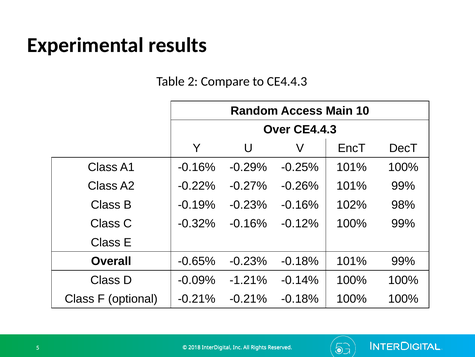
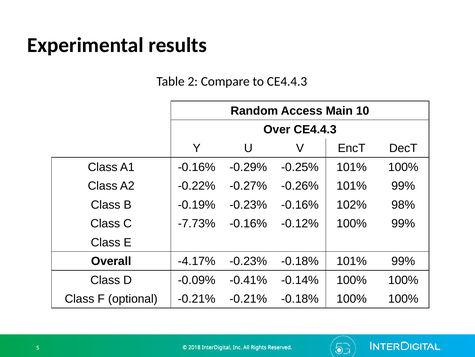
-0.32%: -0.32% -> -7.73%
-0.65%: -0.65% -> -4.17%
-1.21%: -1.21% -> -0.41%
